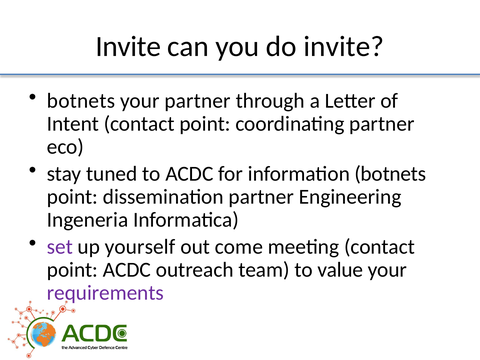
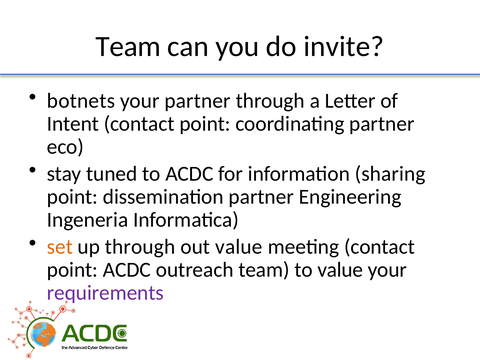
Invite at (128, 46): Invite -> Team
information botnets: botnets -> sharing
set colour: purple -> orange
up yourself: yourself -> through
out come: come -> value
